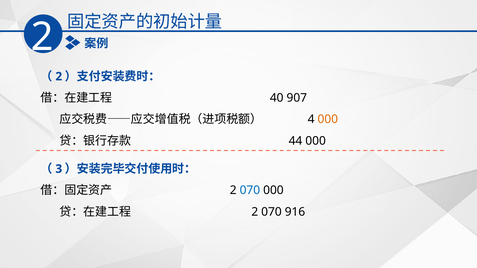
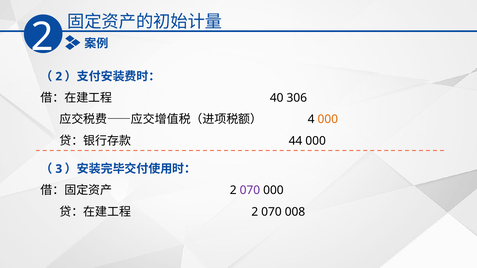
907: 907 -> 306
070 at (250, 191) colour: blue -> purple
916: 916 -> 008
